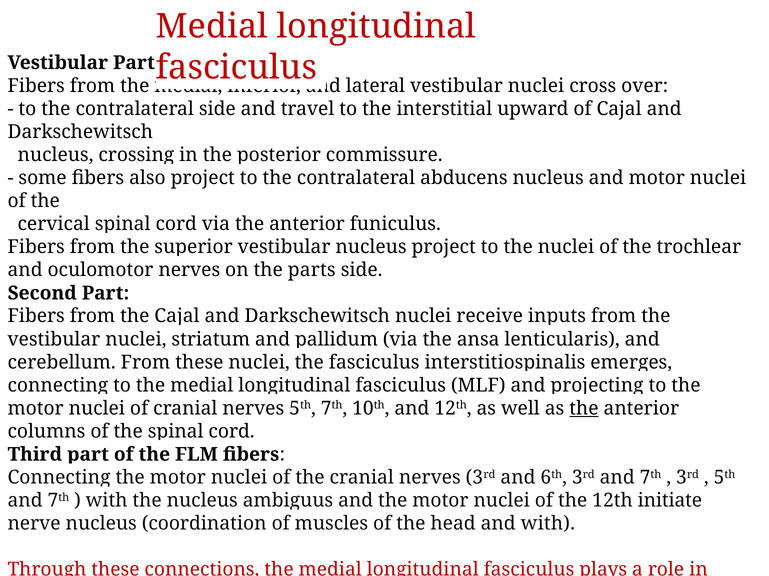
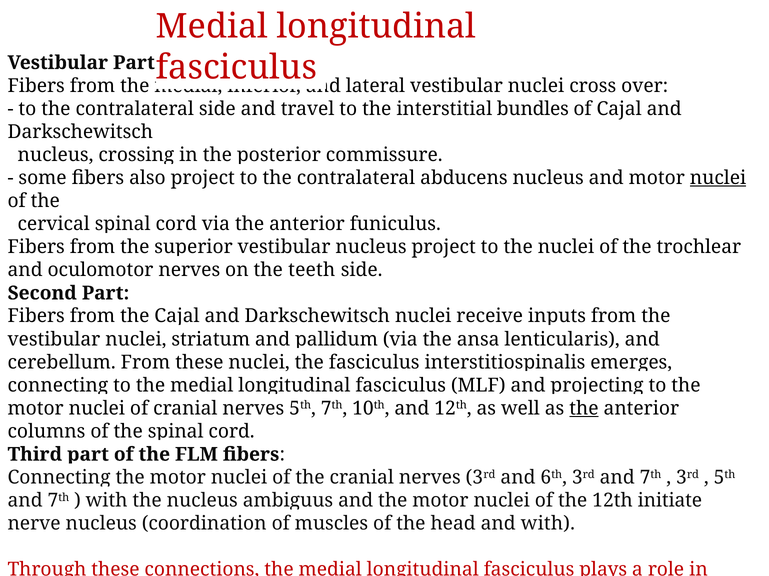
upward: upward -> bundles
nuclei at (718, 178) underline: none -> present
parts: parts -> teeth
